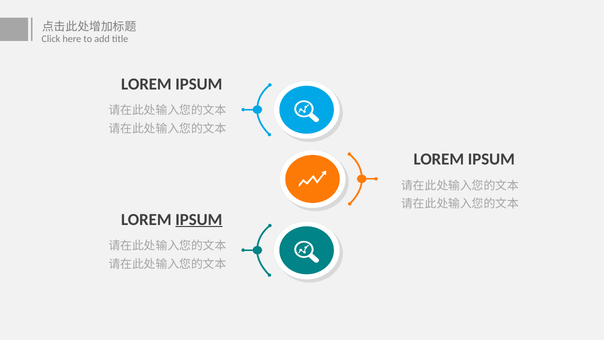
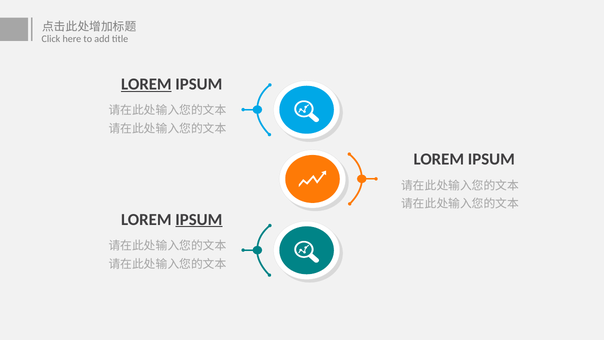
LOREM at (146, 84) underline: none -> present
